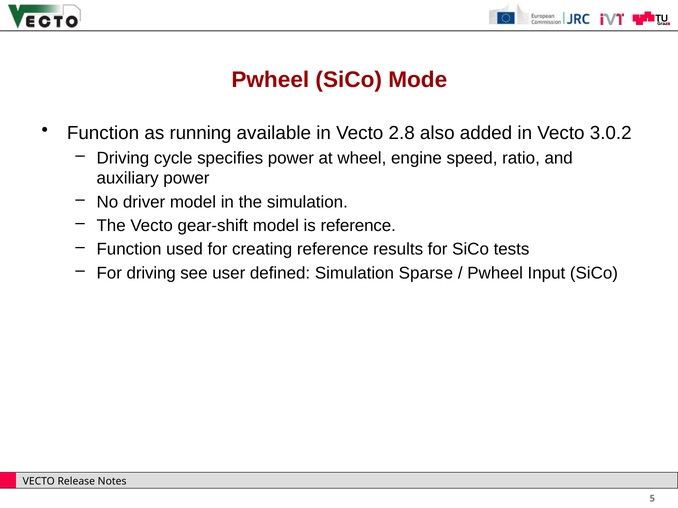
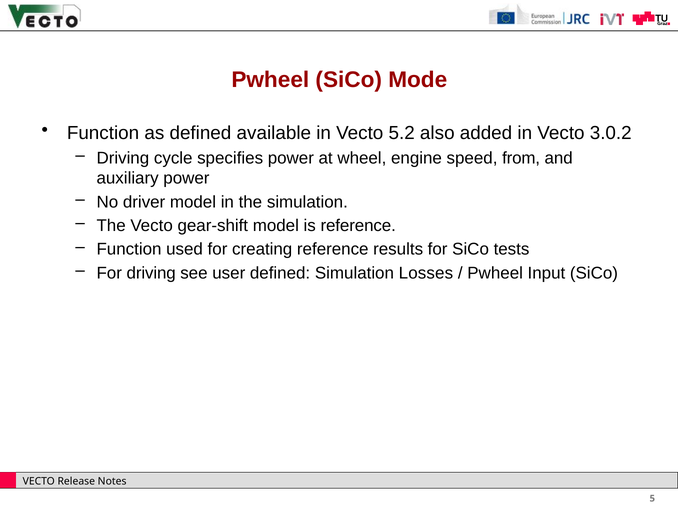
as running: running -> defined
2.8: 2.8 -> 5.2
ratio: ratio -> from
Sparse: Sparse -> Losses
